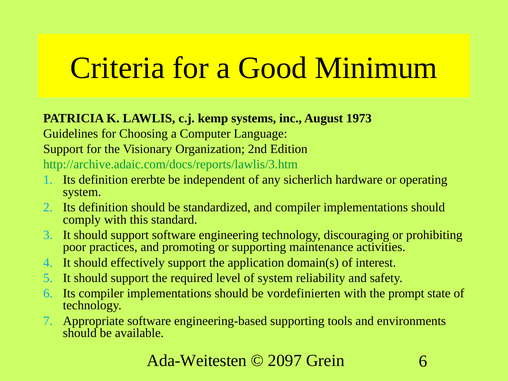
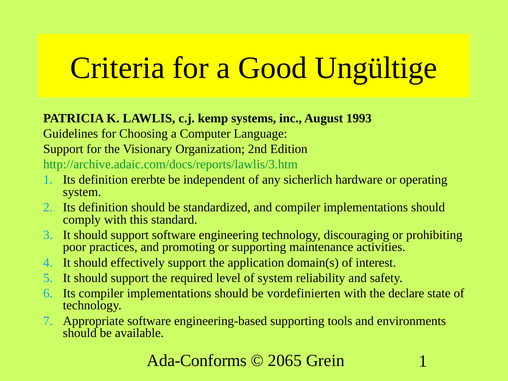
Minimum: Minimum -> Ungültige
1973: 1973 -> 1993
prompt: prompt -> declare
Ada-Weitesten: Ada-Weitesten -> Ada-Conforms
2097: 2097 -> 2065
Grein 6: 6 -> 1
